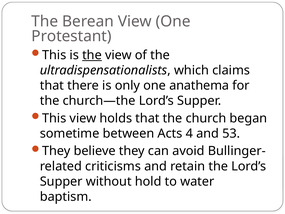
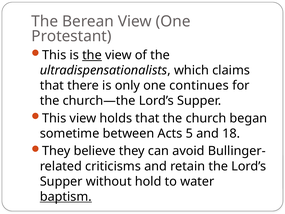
anathema: anathema -> continues
4: 4 -> 5
53: 53 -> 18
baptism underline: none -> present
